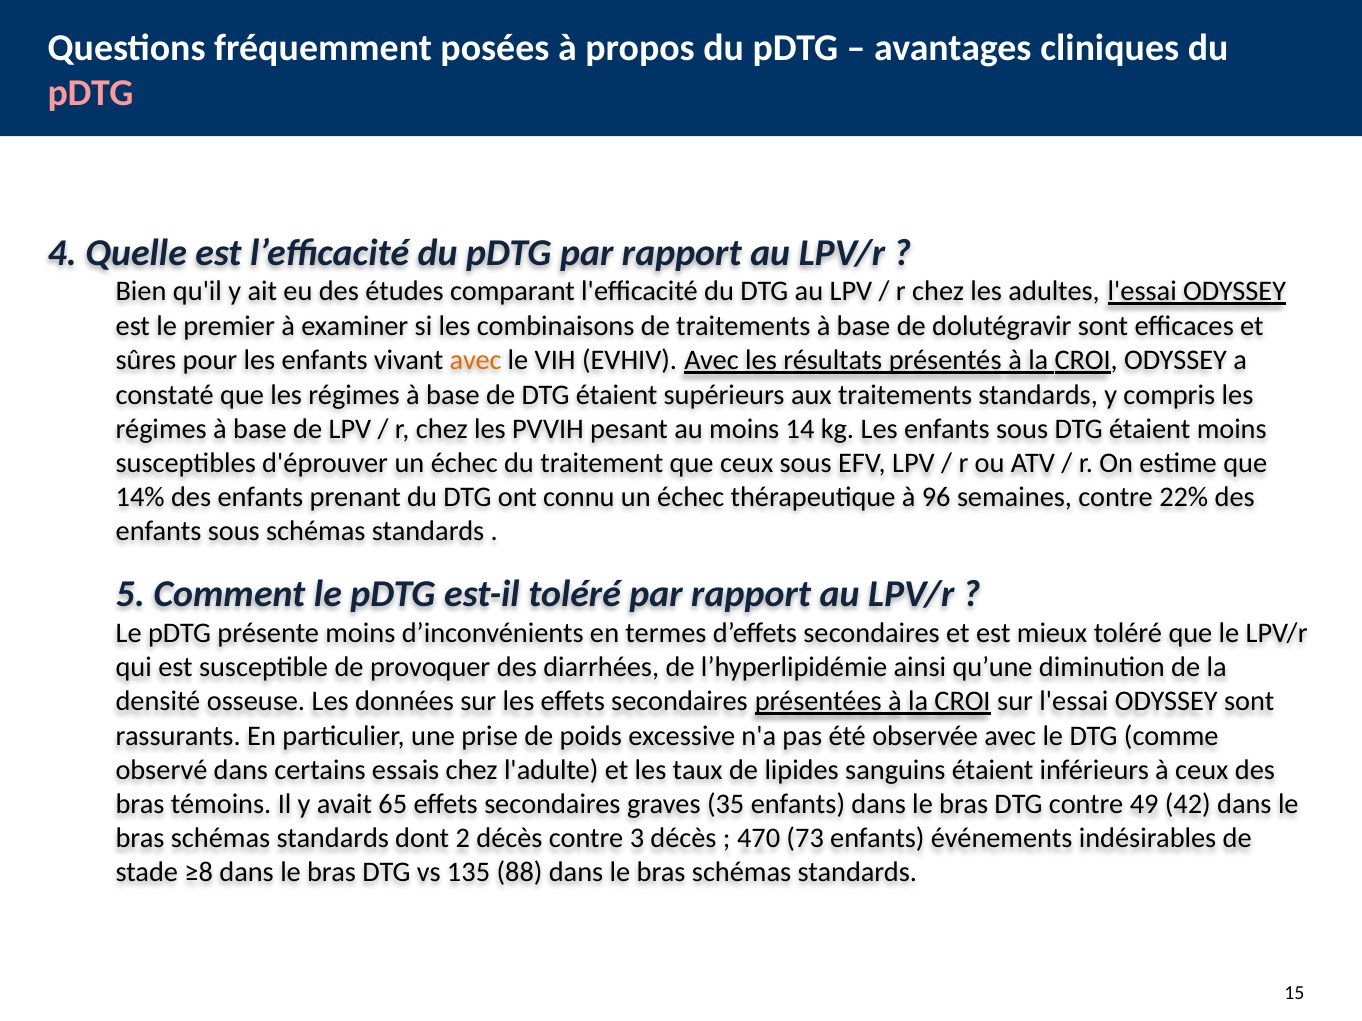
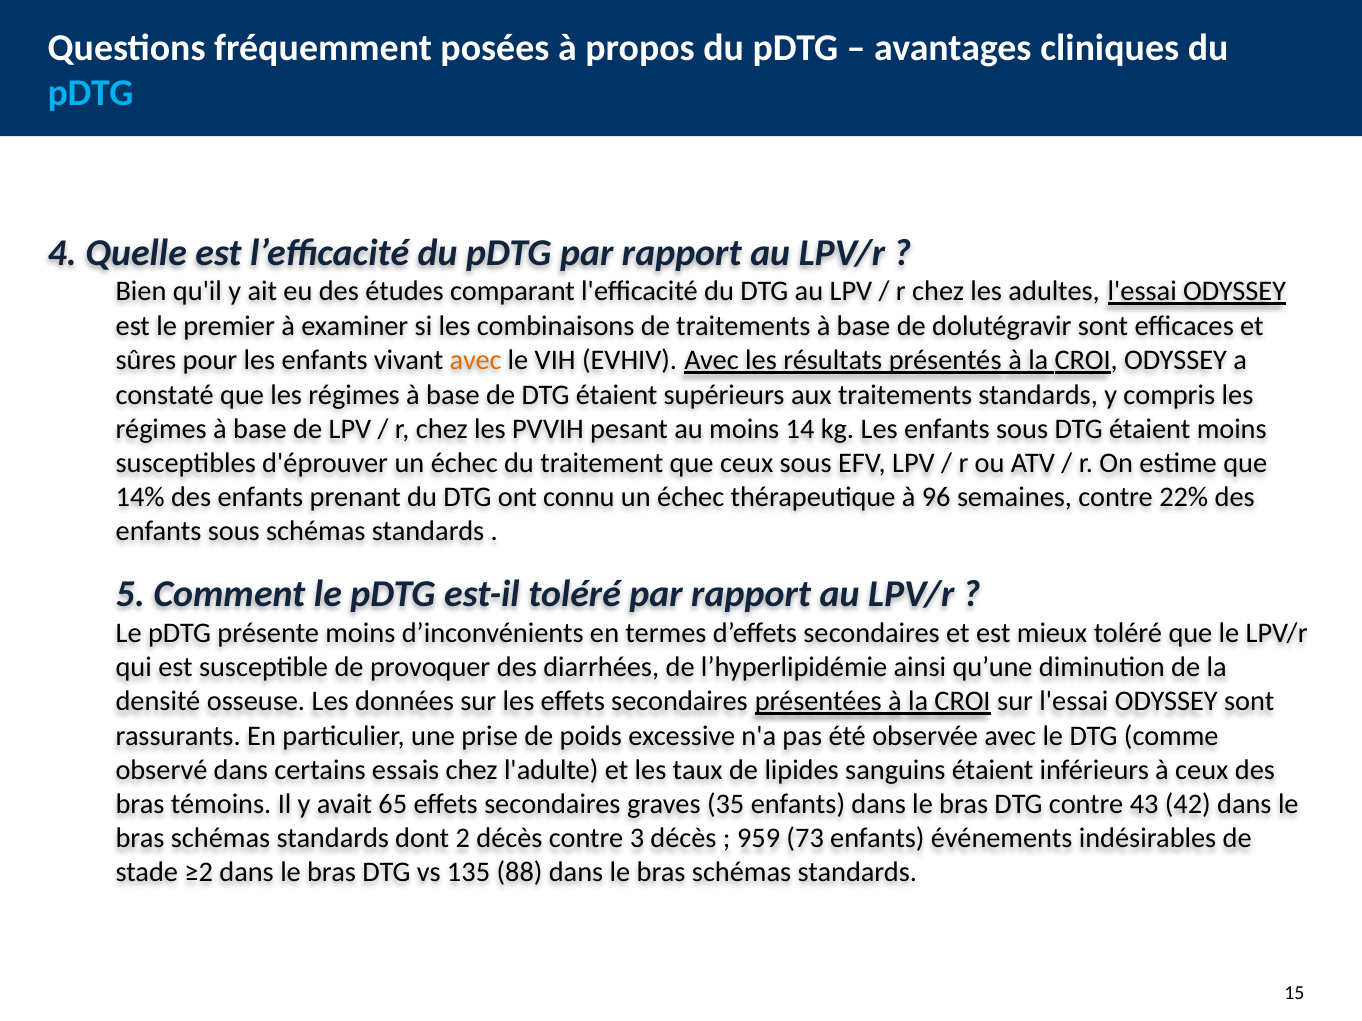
pDTG at (91, 93) colour: pink -> light blue
49: 49 -> 43
470: 470 -> 959
≥8: ≥8 -> ≥2
